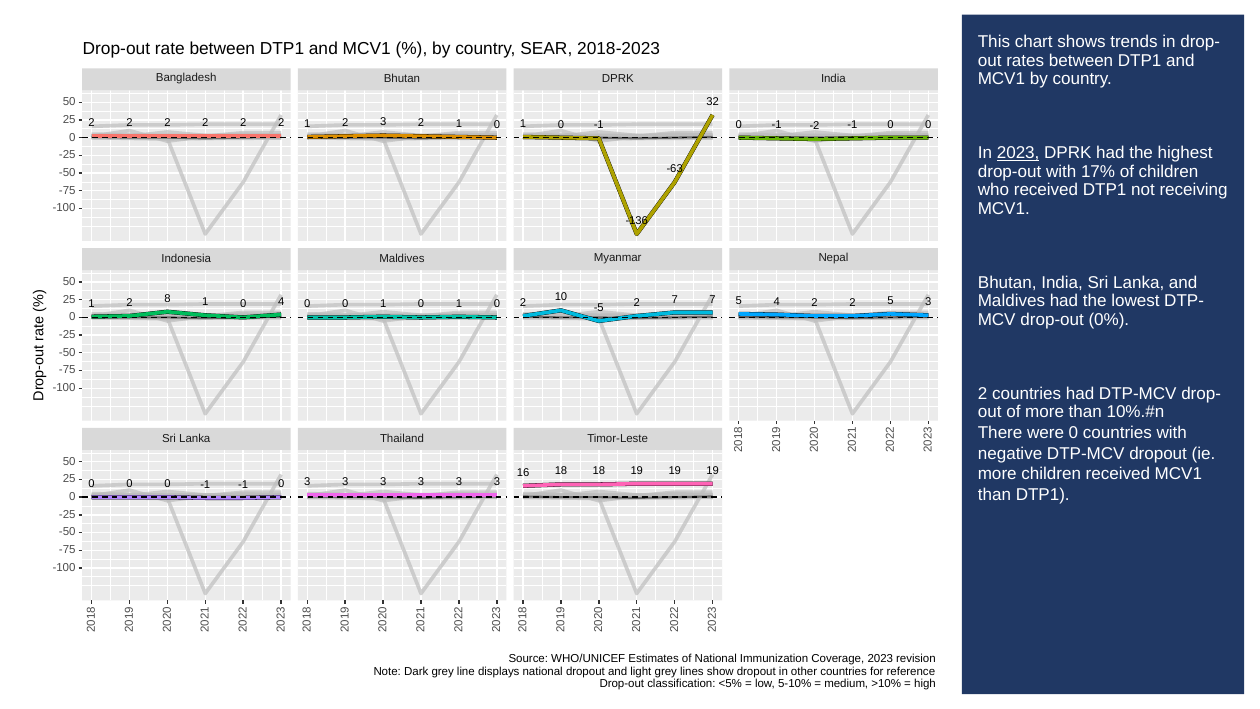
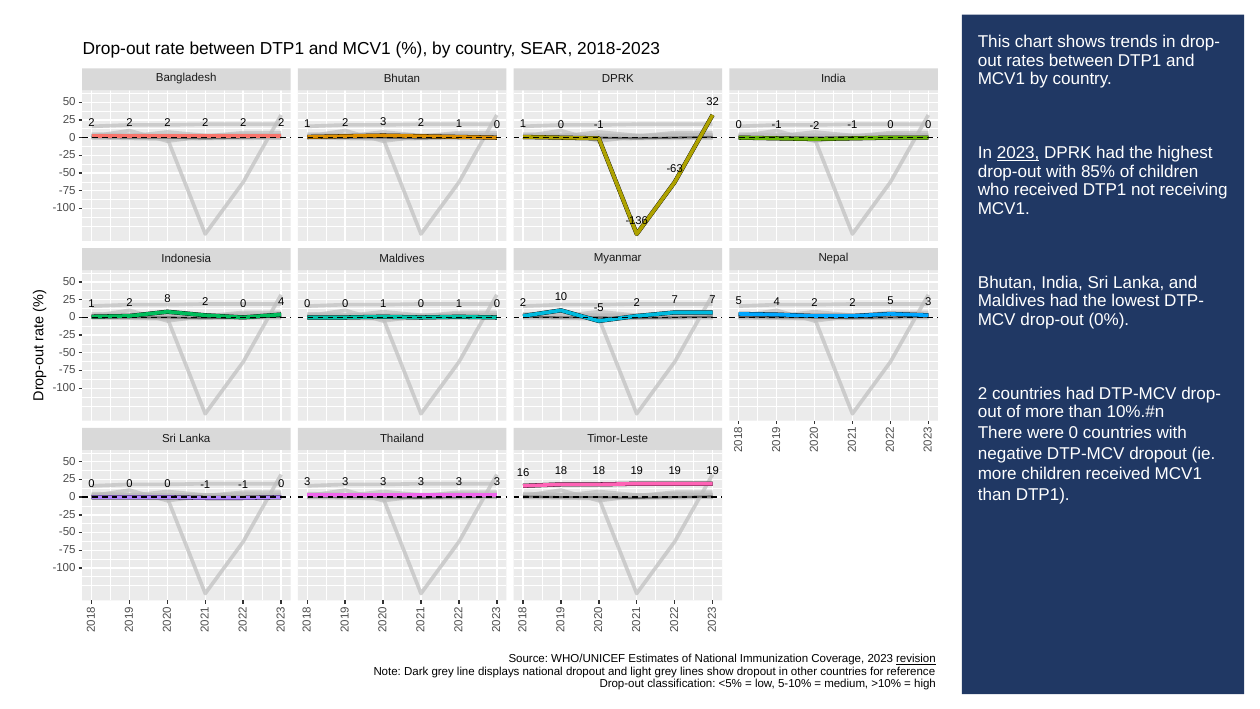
17%: 17% -> 85%
2 8 1: 1 -> 2
revision at (916, 659) underline: none -> present
